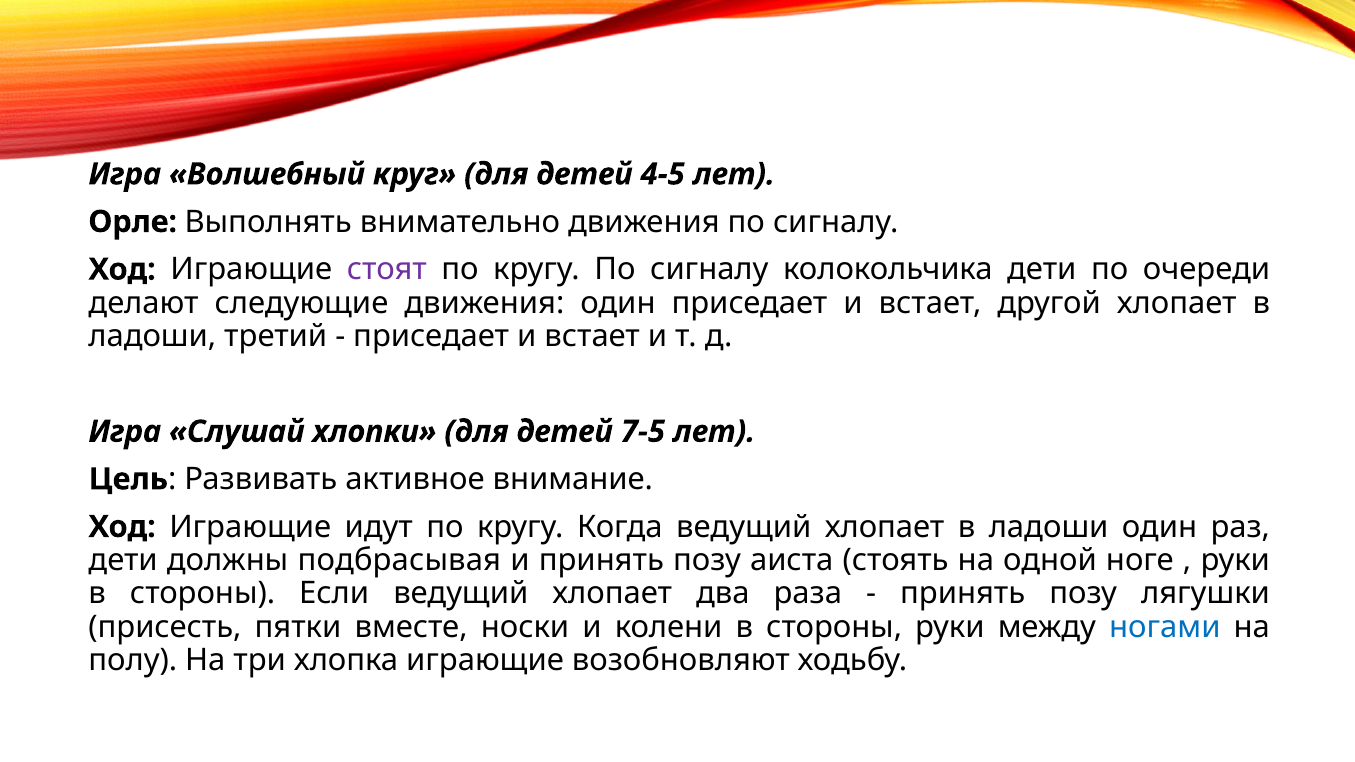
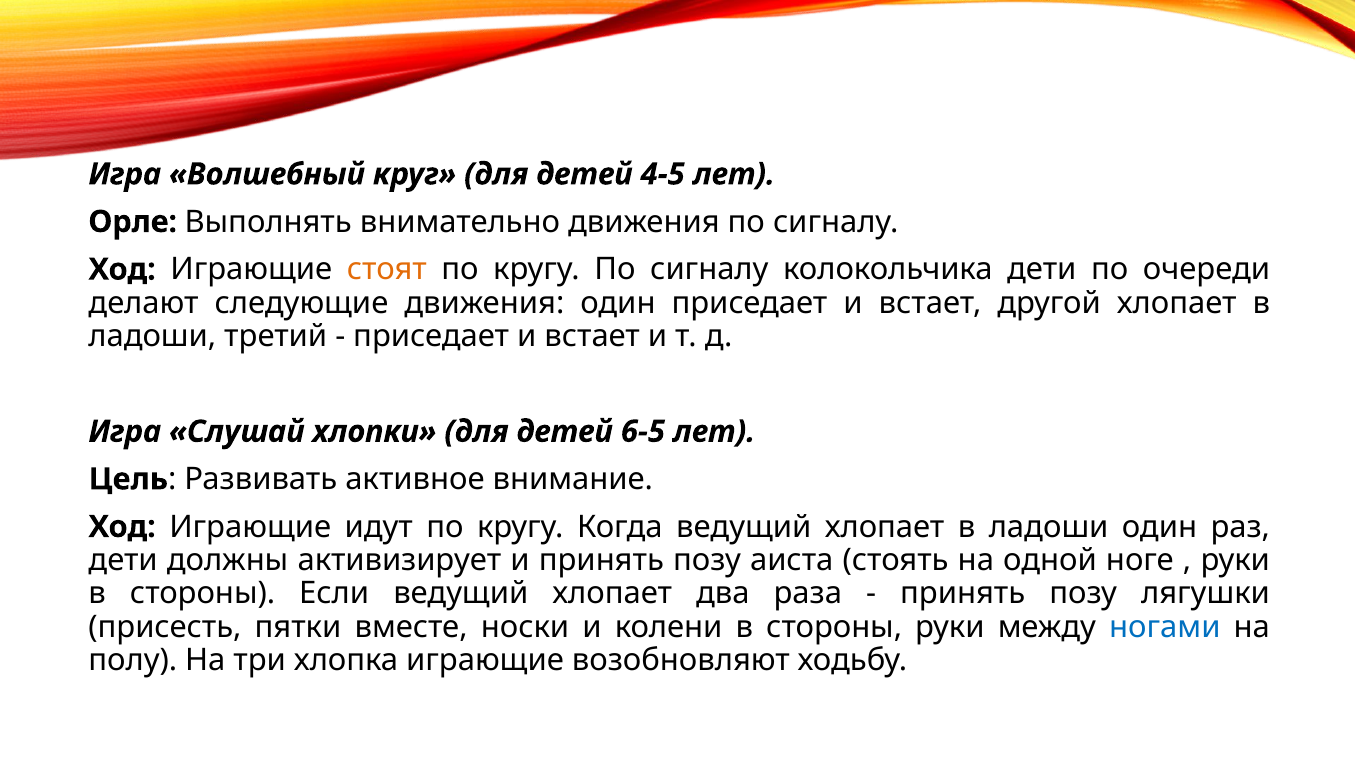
стоят colour: purple -> orange
7-5: 7-5 -> 6-5
подбрасывая: подбрасывая -> активизирует
